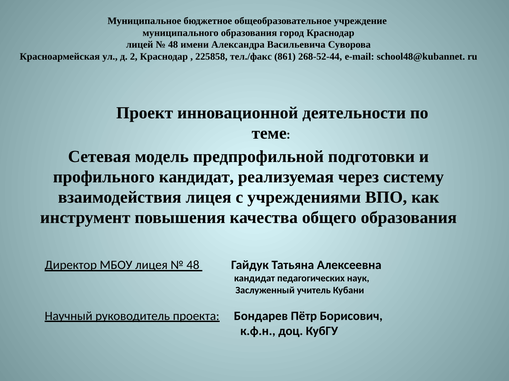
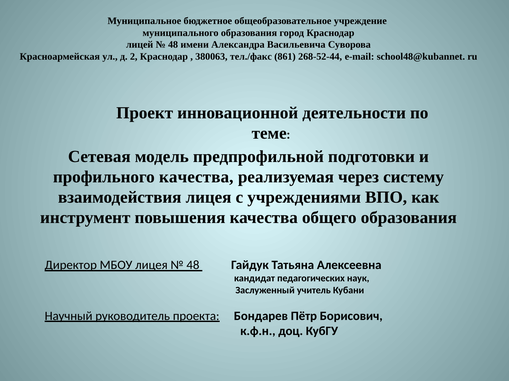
225858: 225858 -> 380063
профильного кандидат: кандидат -> качества
